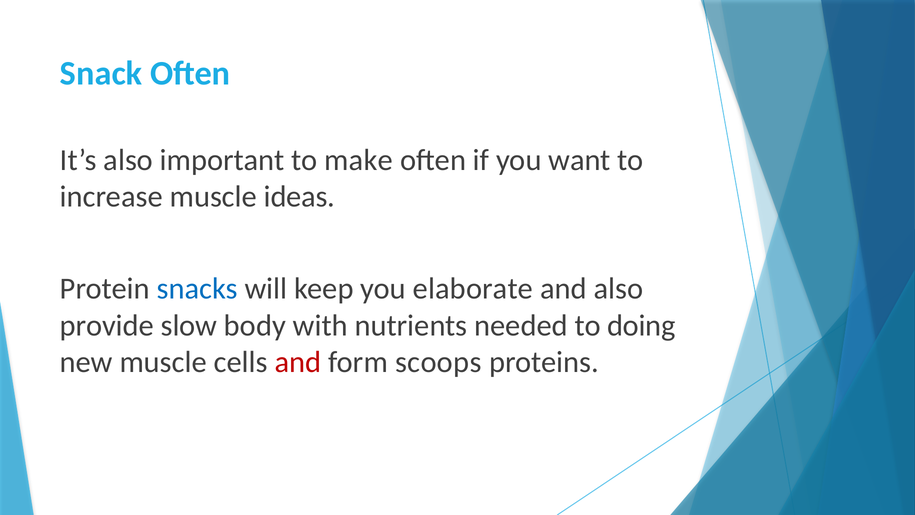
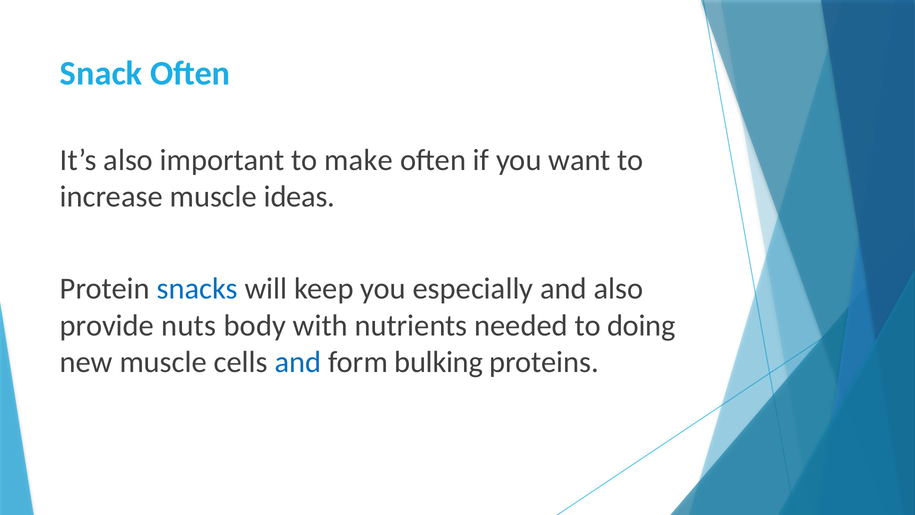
elaborate: elaborate -> especially
slow: slow -> nuts
and at (298, 362) colour: red -> blue
scoops: scoops -> bulking
